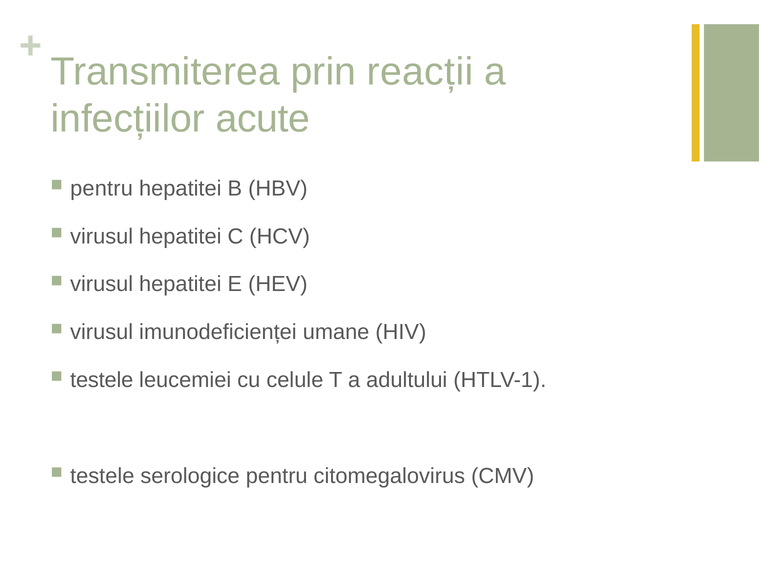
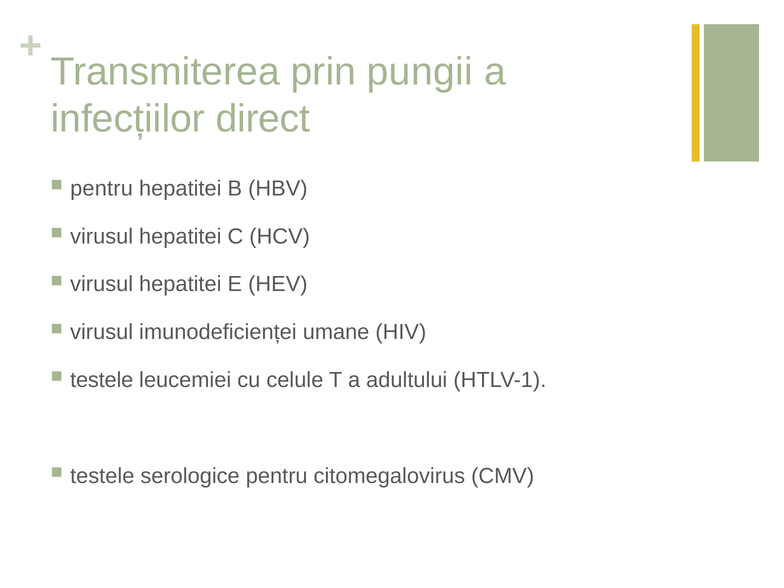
reacții: reacții -> pungii
acute: acute -> direct
